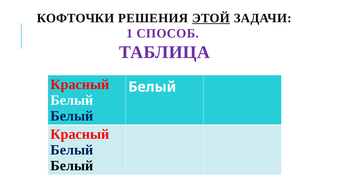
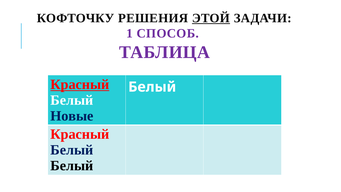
КОФТОЧКИ: КОФТОЧКИ -> КОФТОЧКУ
Красный at (80, 84) underline: none -> present
Белый at (72, 116): Белый -> Новые
